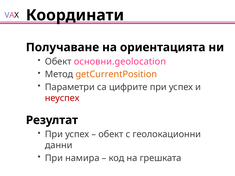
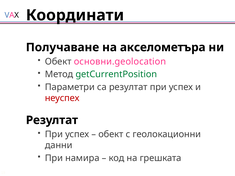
ориентацията: ориентацията -> акселометъра
getCurrentPosition colour: orange -> green
са цифрите: цифрите -> резултат
